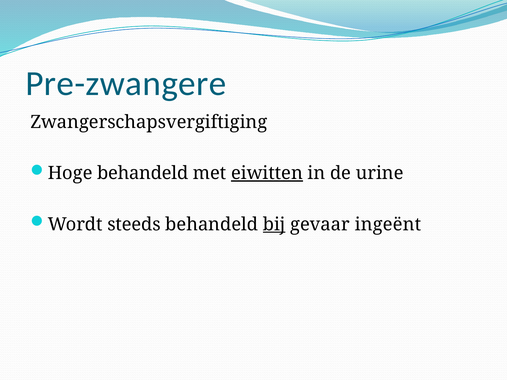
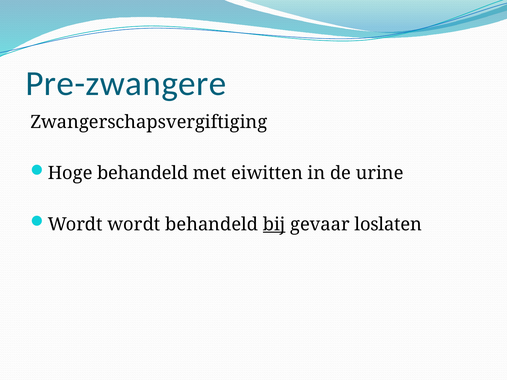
eiwitten underline: present -> none
Wordt steeds: steeds -> wordt
ingeënt: ingeënt -> loslaten
